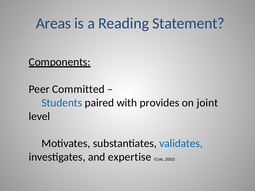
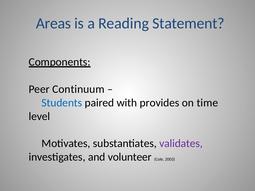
Committed: Committed -> Continuum
joint: joint -> time
validates colour: blue -> purple
expertise: expertise -> volunteer
